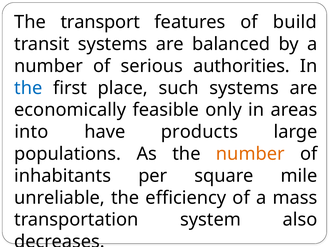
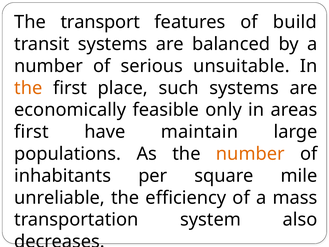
authorities: authorities -> unsuitable
the at (28, 88) colour: blue -> orange
into at (31, 132): into -> first
products: products -> maintain
